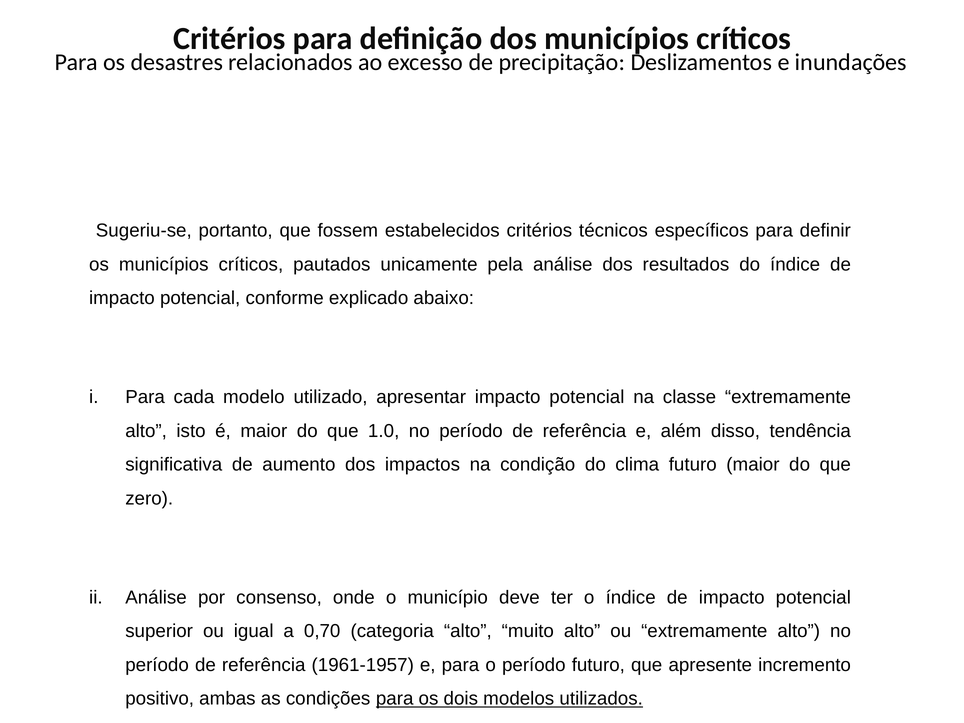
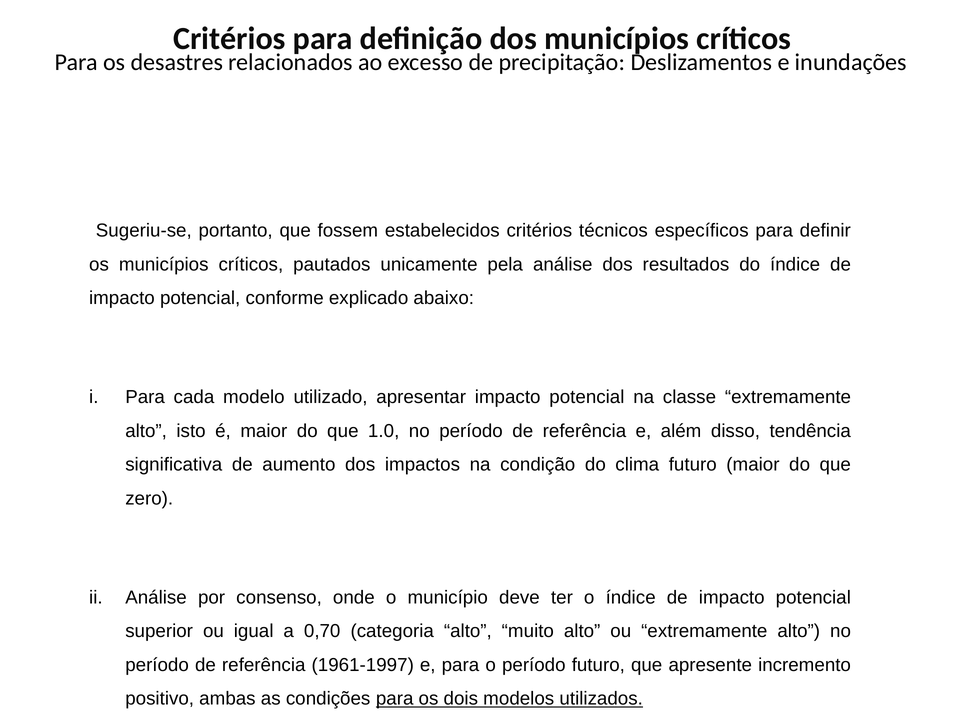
1961-1957: 1961-1957 -> 1961-1997
